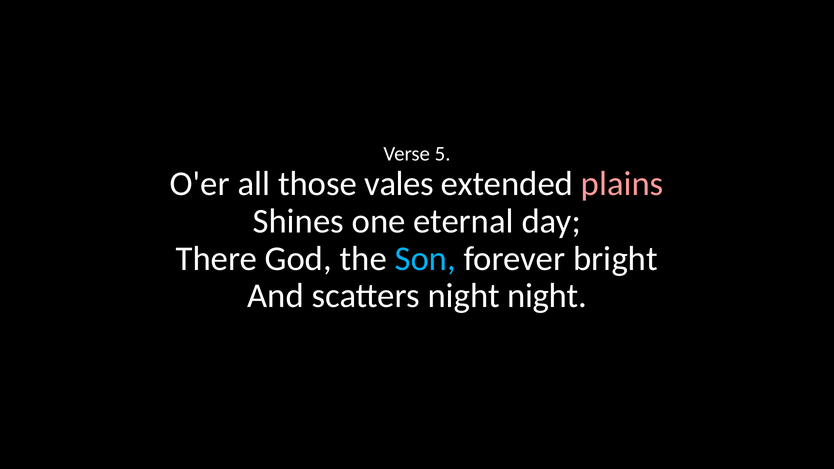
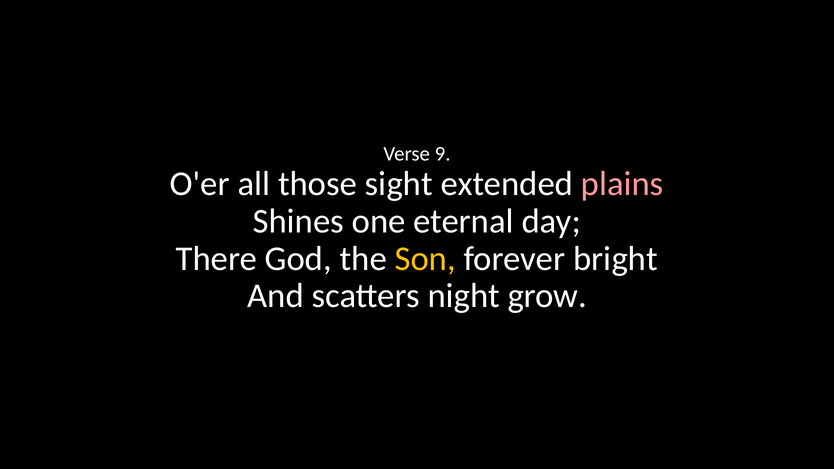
5: 5 -> 9
vales: vales -> sight
Son colour: light blue -> yellow
night night: night -> grow
